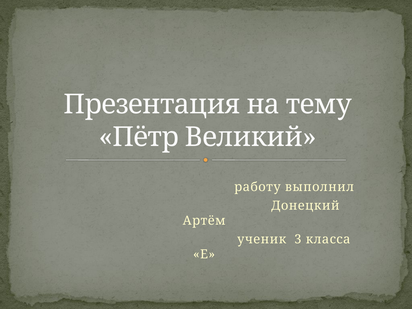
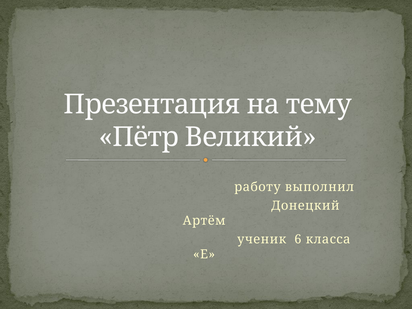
3: 3 -> 6
